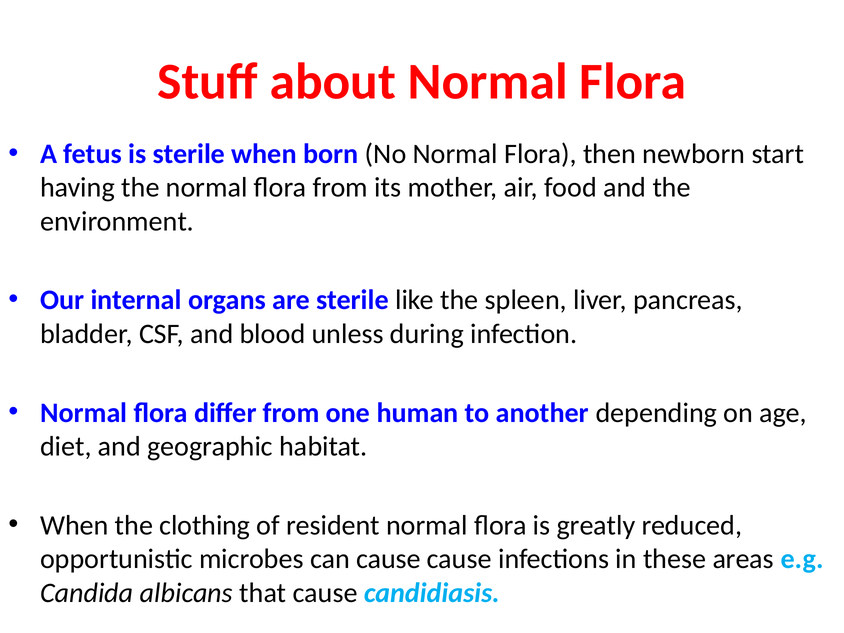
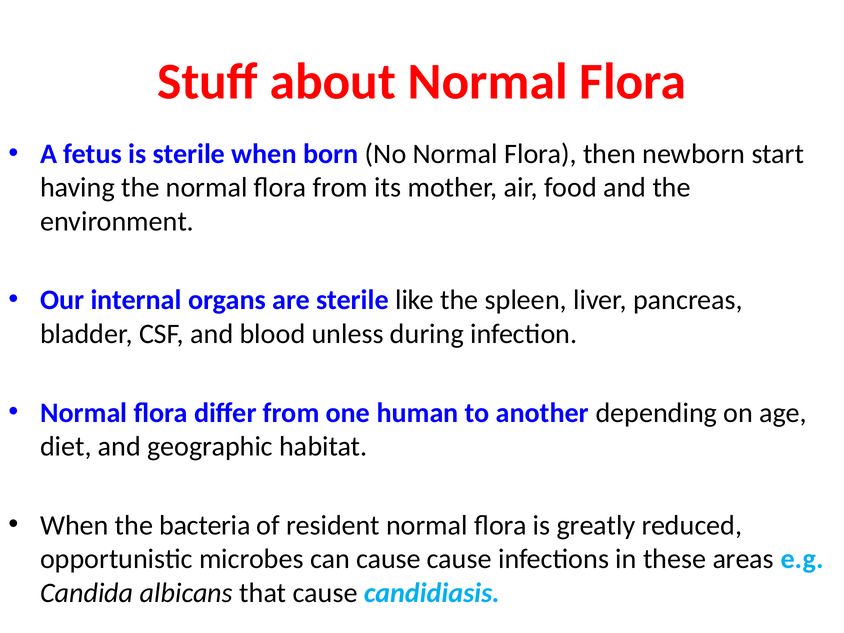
clothing: clothing -> bacteria
